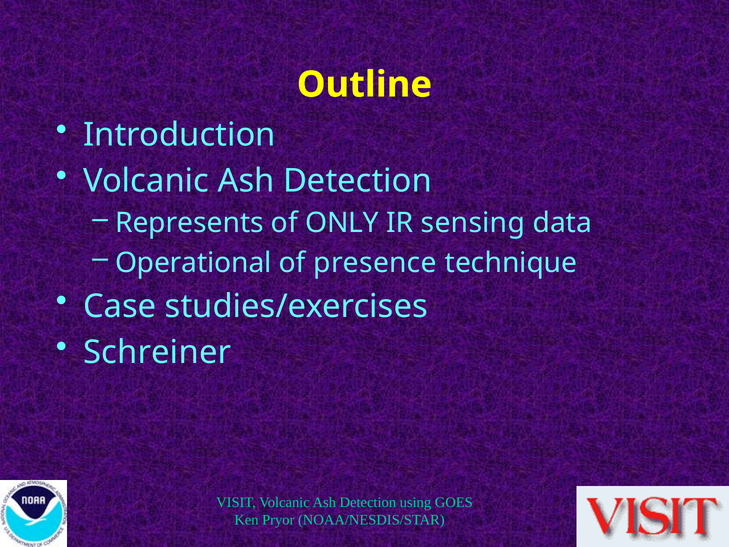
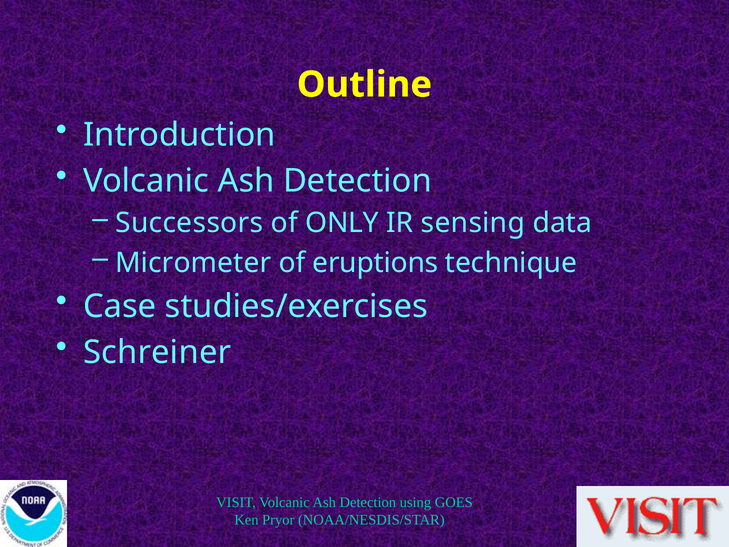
Represents: Represents -> Successors
Operational: Operational -> Micrometer
presence: presence -> eruptions
